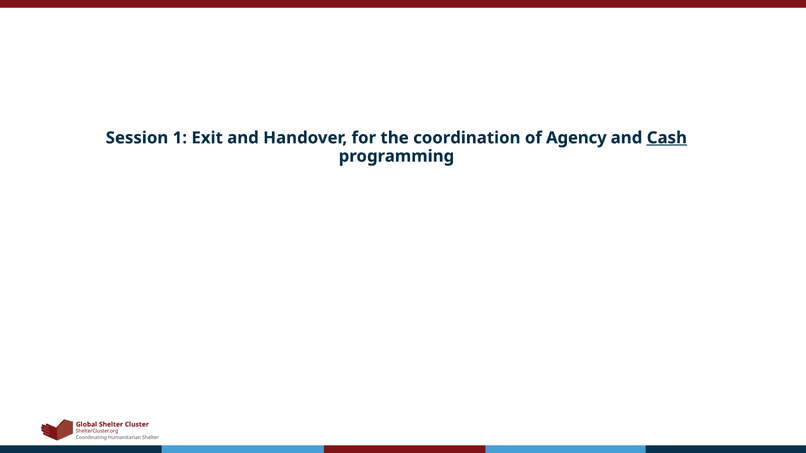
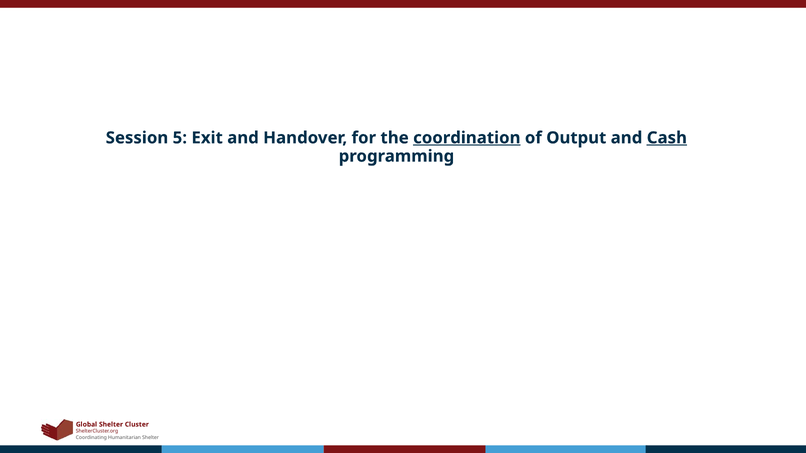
1: 1 -> 5
coordination underline: none -> present
Agency: Agency -> Output
